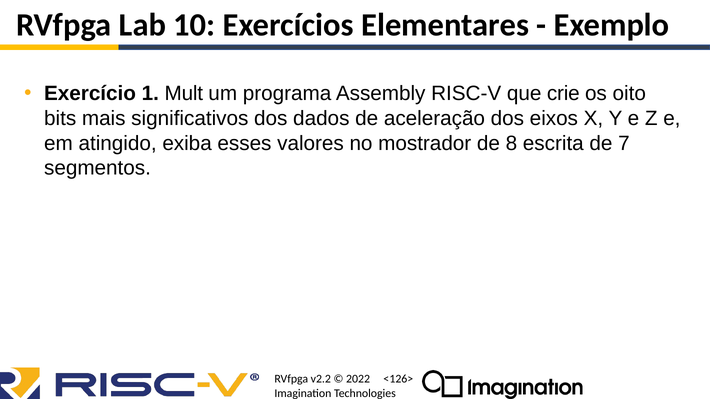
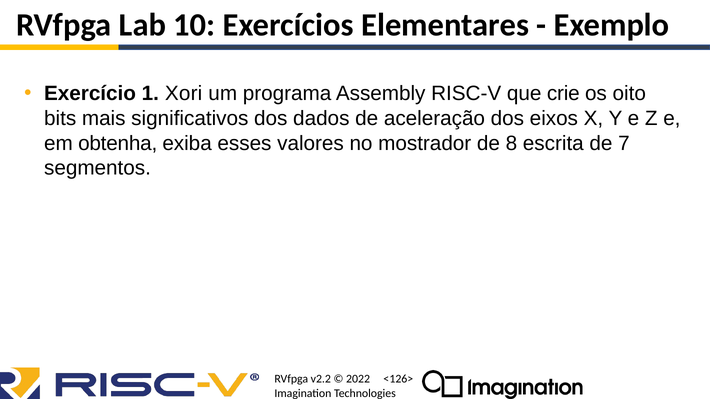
Mult: Mult -> Xori
atingido: atingido -> obtenha
